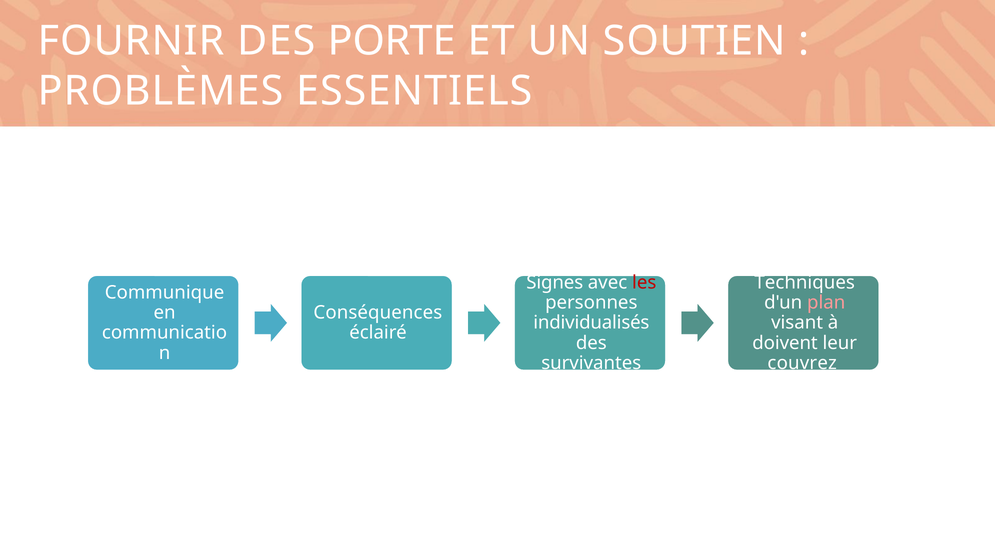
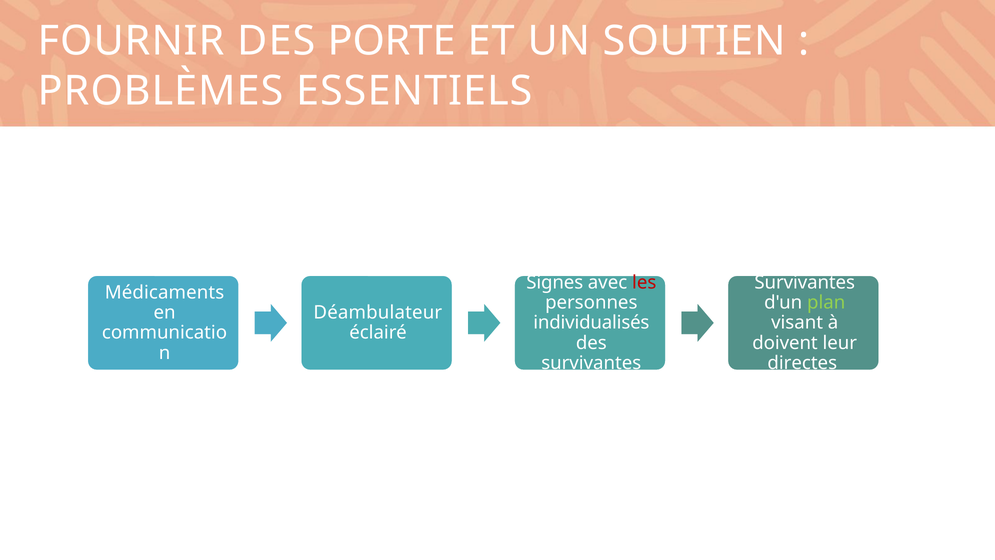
Techniques at (805, 282): Techniques -> Survivantes
Communique: Communique -> Médicaments
plan colour: pink -> light green
Conséquences: Conséquences -> Déambulateur
couvrez: couvrez -> directes
